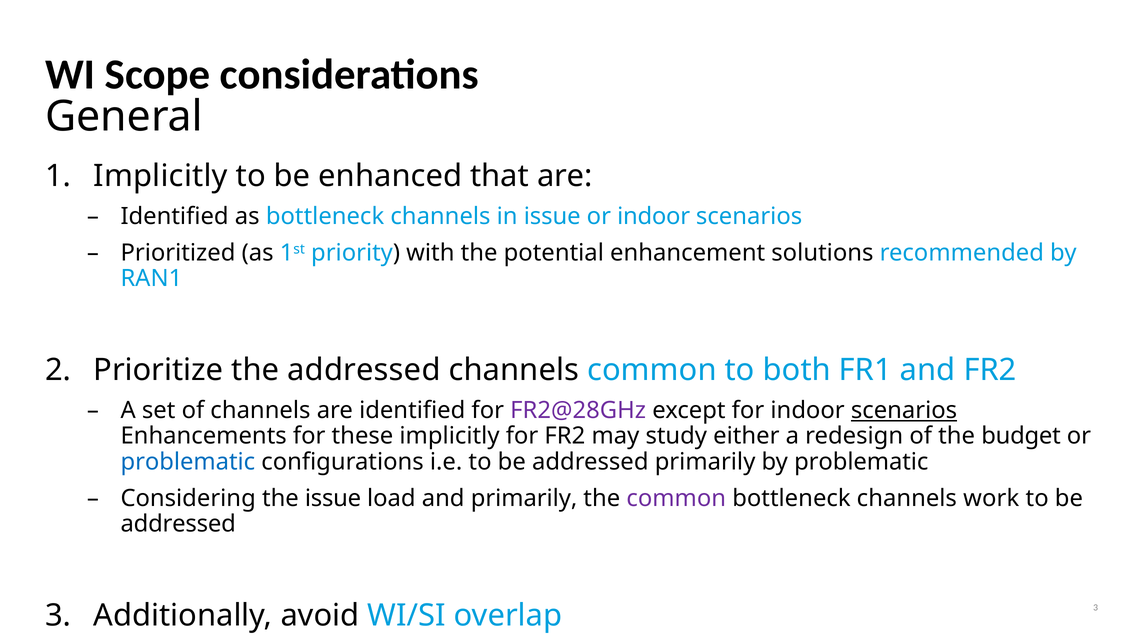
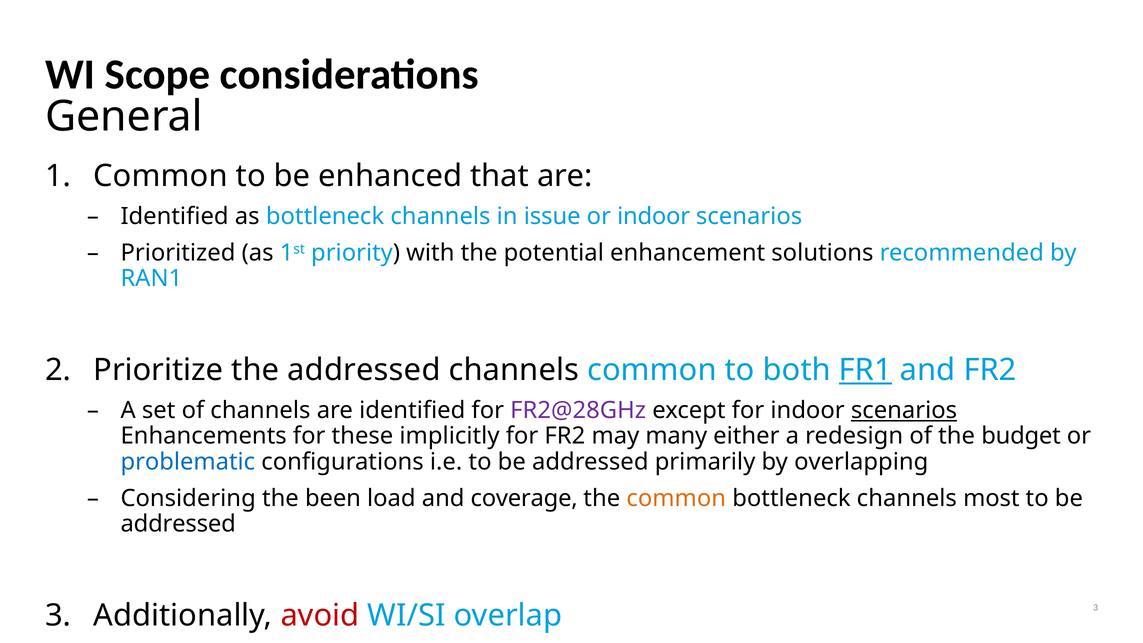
Implicitly at (160, 176): Implicitly -> Common
FR1 underline: none -> present
study: study -> many
by problematic: problematic -> overlapping
the issue: issue -> been
and primarily: primarily -> coverage
common at (676, 498) colour: purple -> orange
work: work -> most
avoid colour: black -> red
